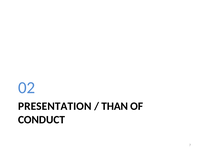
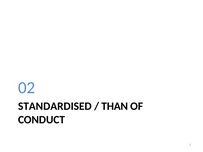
PRESENTATION: PRESENTATION -> STANDARDISED
